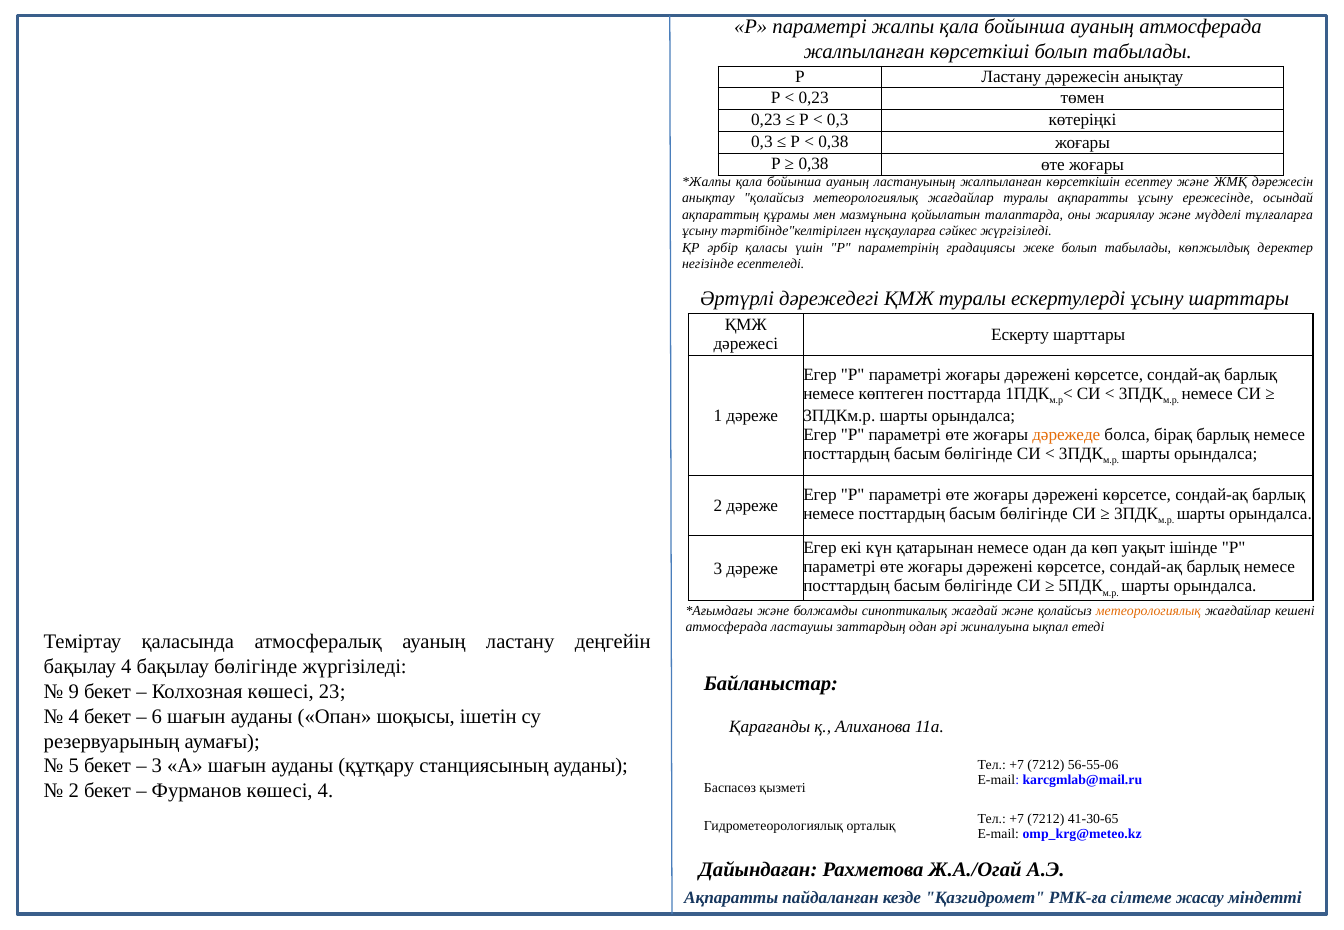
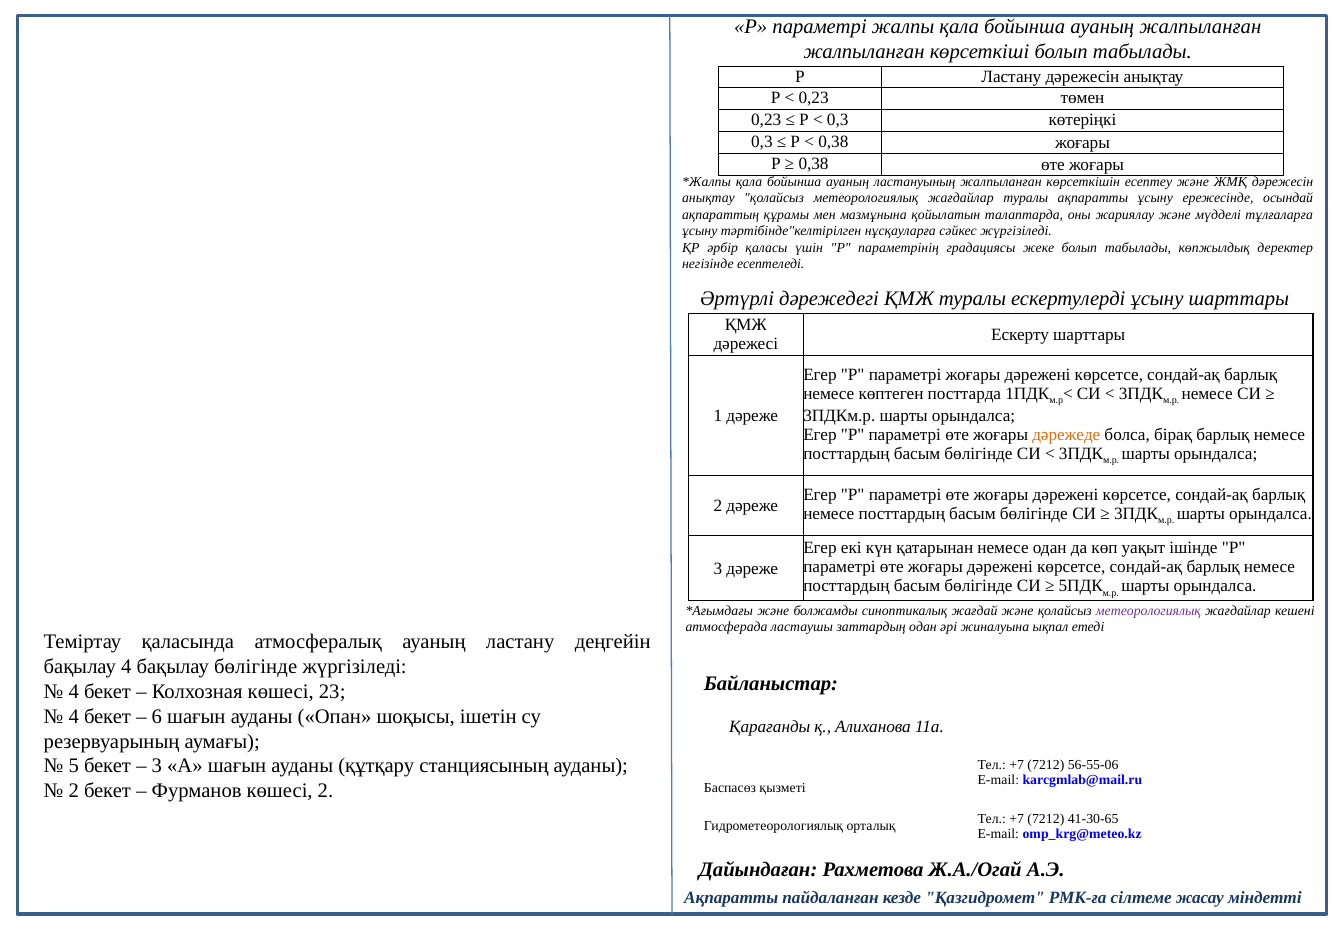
ауаның атмосферада: атмосферада -> жалпыланған
метеорологиялық at (1148, 611) colour: orange -> purple
9 at (74, 692): 9 -> 4
көшесі 4: 4 -> 2
